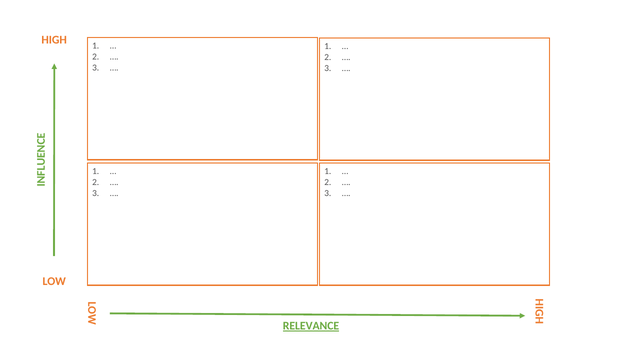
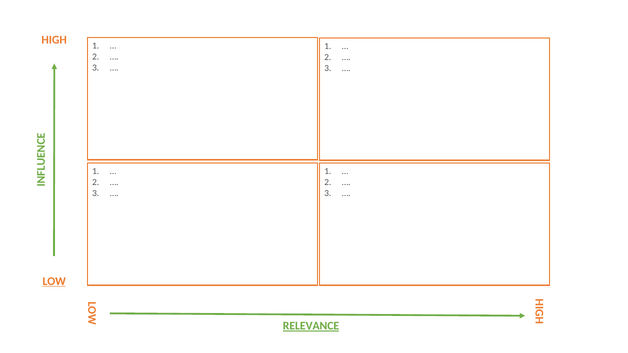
LOW underline: none -> present
